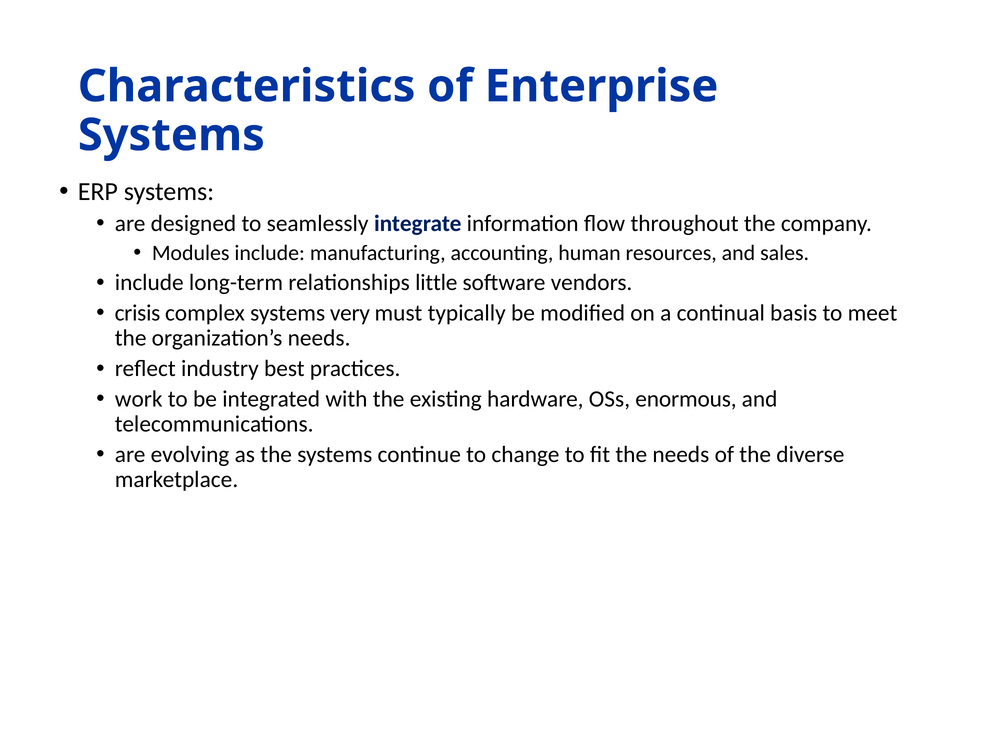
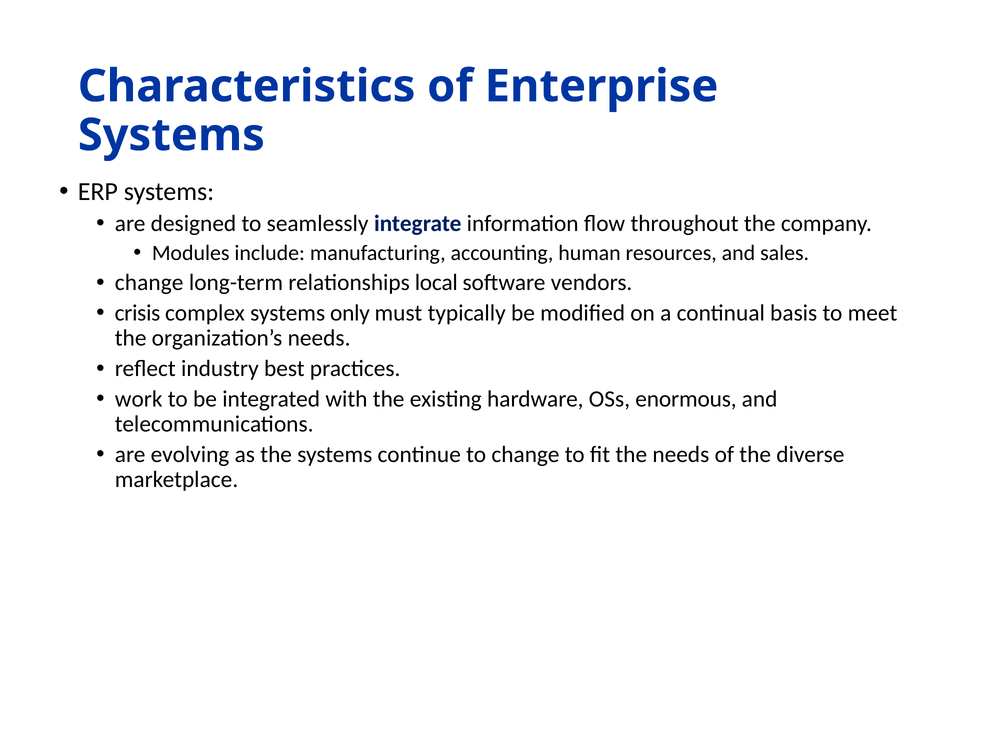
include at (149, 283): include -> change
little: little -> local
very: very -> only
